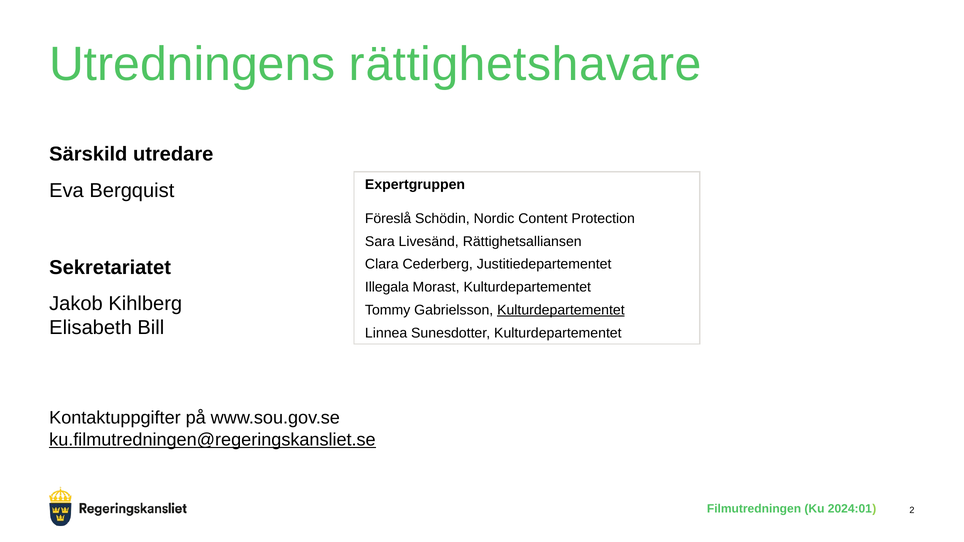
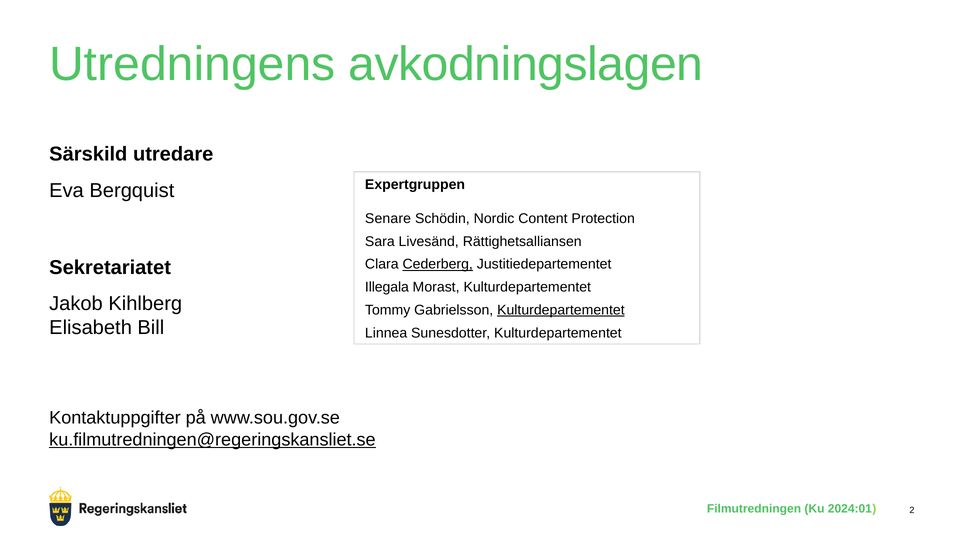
rättighetshavare: rättighetshavare -> avkodningslagen
Föreslå: Föreslå -> Senare
Cederberg underline: none -> present
